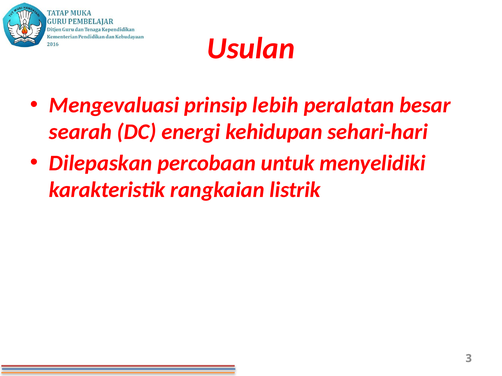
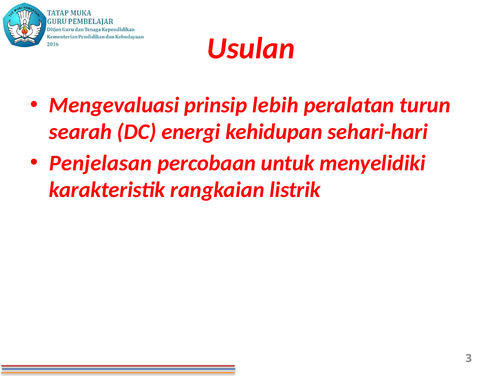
besar: besar -> turun
Dilepaskan: Dilepaskan -> Penjelasan
